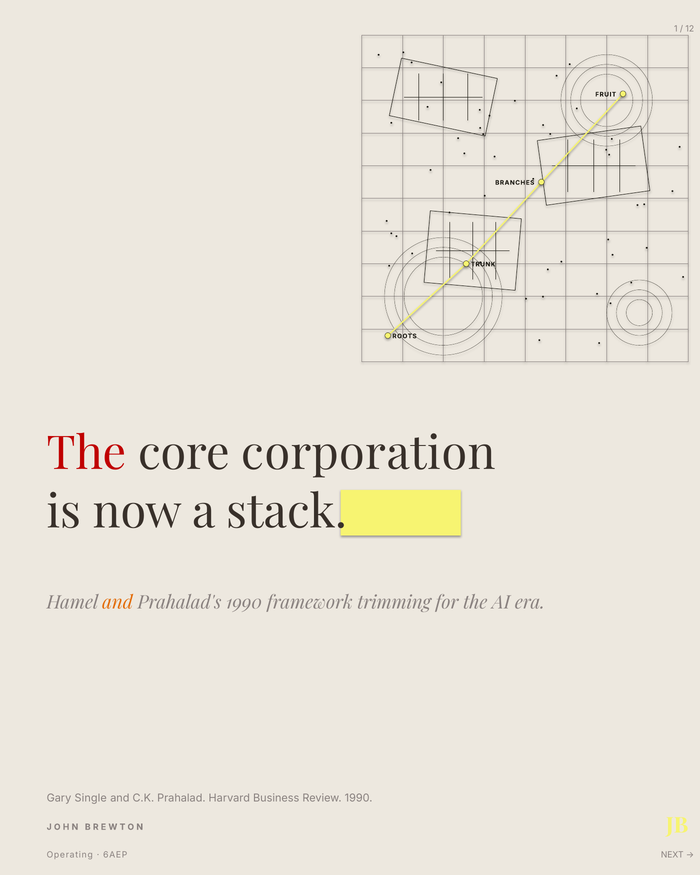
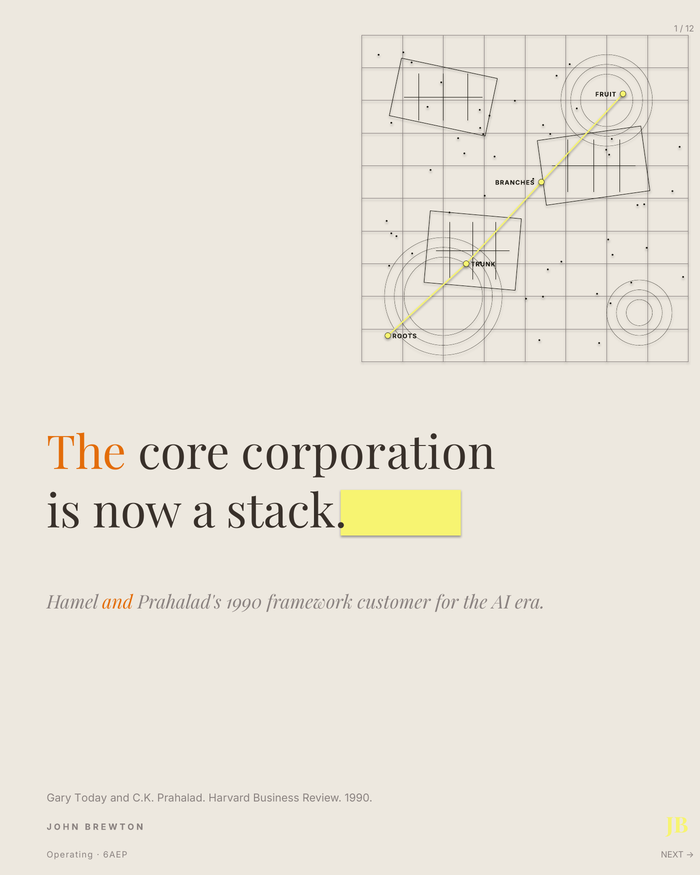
The at (87, 454) colour: red -> orange
trimming: trimming -> customer
Single: Single -> Today
